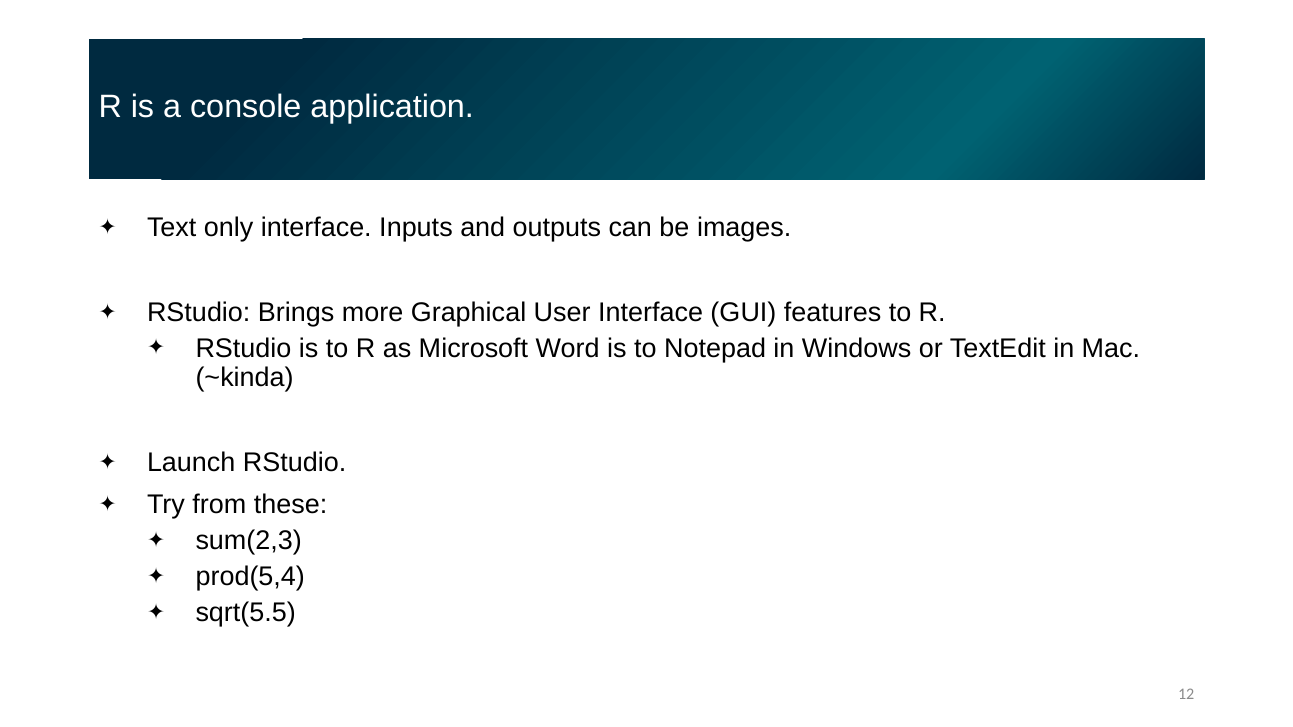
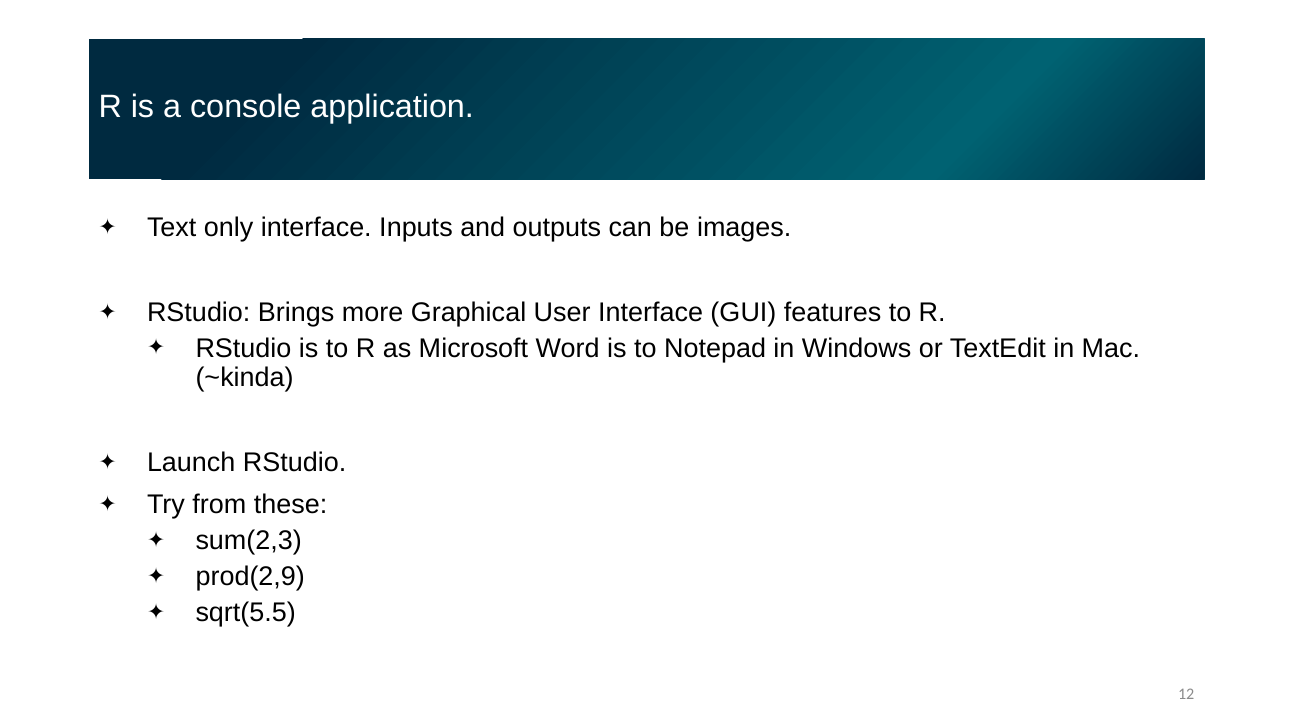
prod(5,4: prod(5,4 -> prod(2,9
